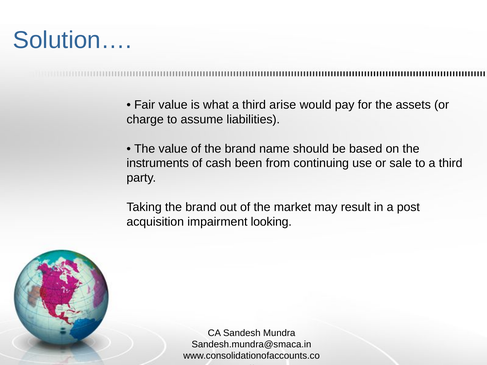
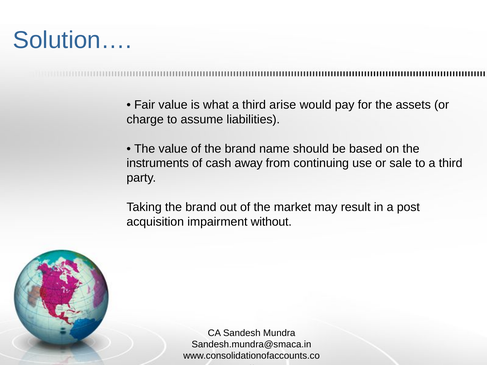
been: been -> away
looking: looking -> without
